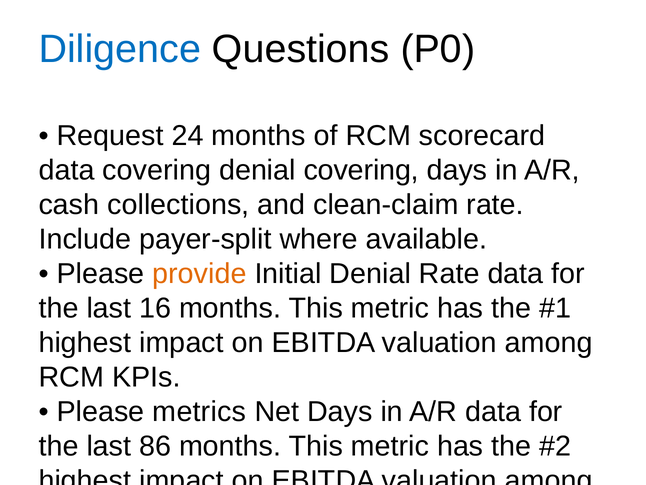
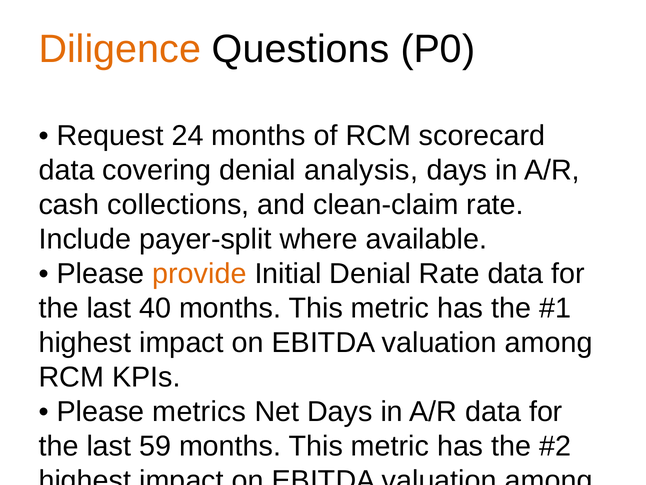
Diligence colour: blue -> orange
denial covering: covering -> analysis
16: 16 -> 40
86: 86 -> 59
